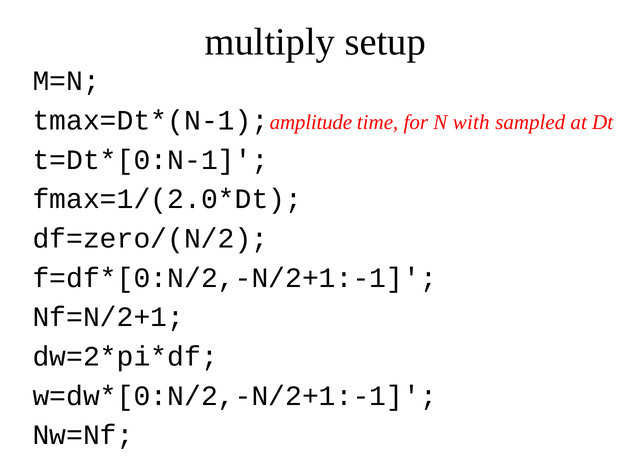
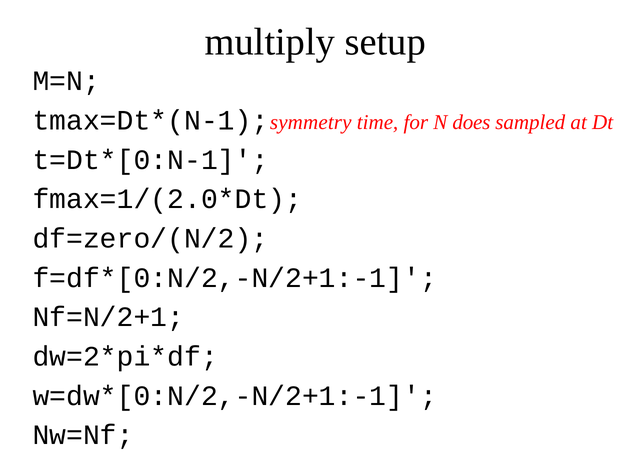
amplitude: amplitude -> symmetry
with: with -> does
